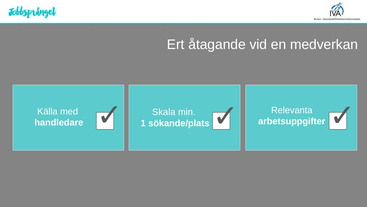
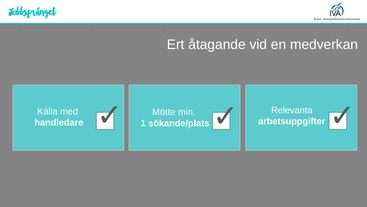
Skala: Skala -> Mötte
